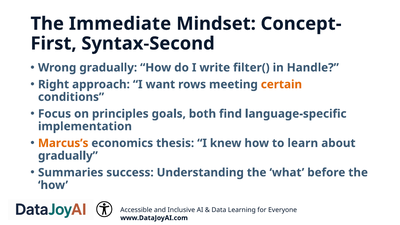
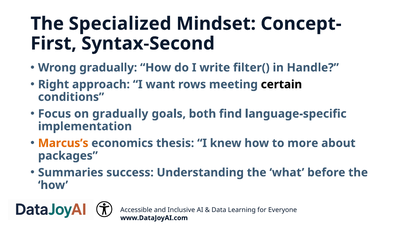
Immediate: Immediate -> Specialized
certain colour: orange -> black
on principles: principles -> gradually
learn: learn -> more
gradually at (68, 156): gradually -> packages
